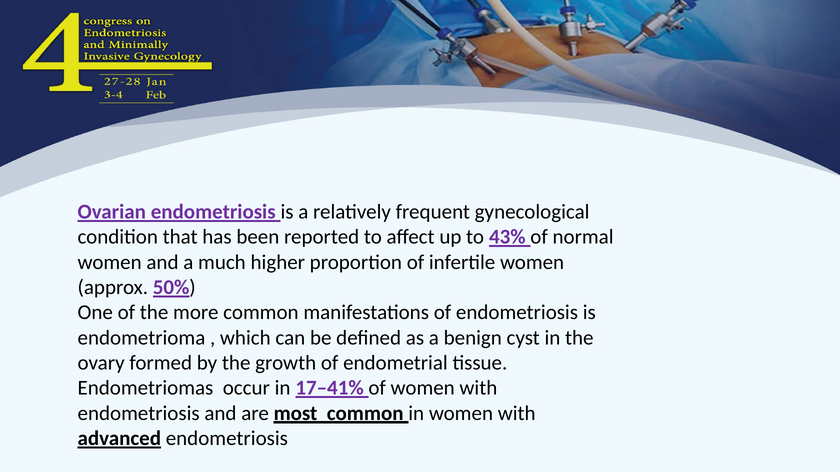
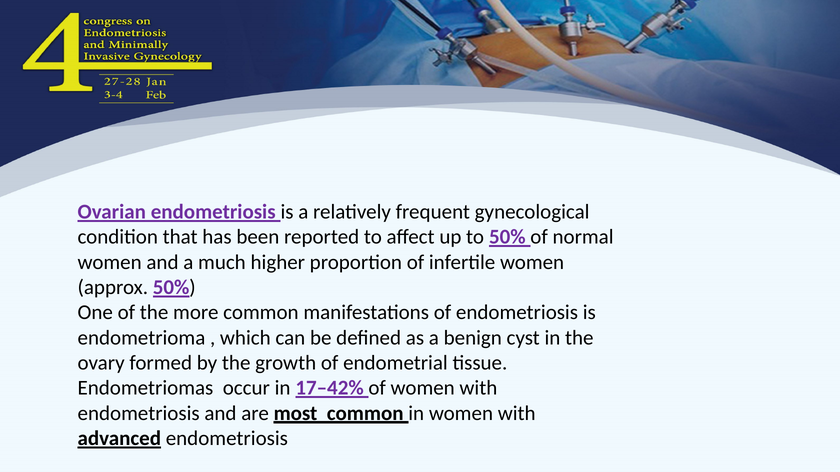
to 43%: 43% -> 50%
17–41%: 17–41% -> 17–42%
